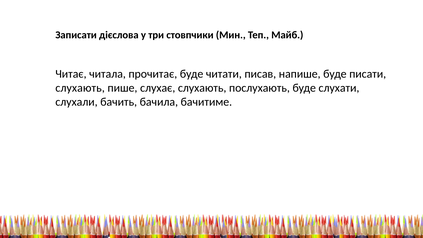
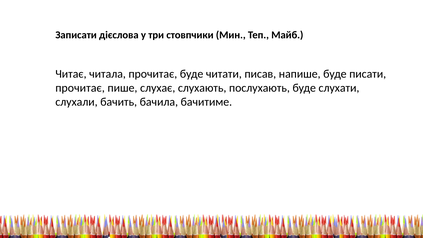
слухають at (80, 88): слухають -> прочитає
